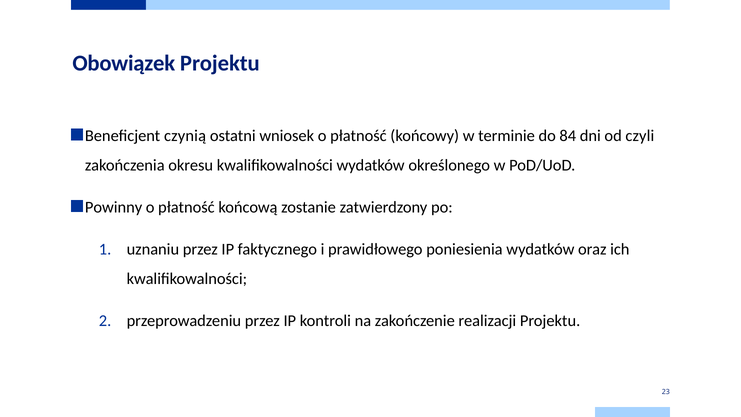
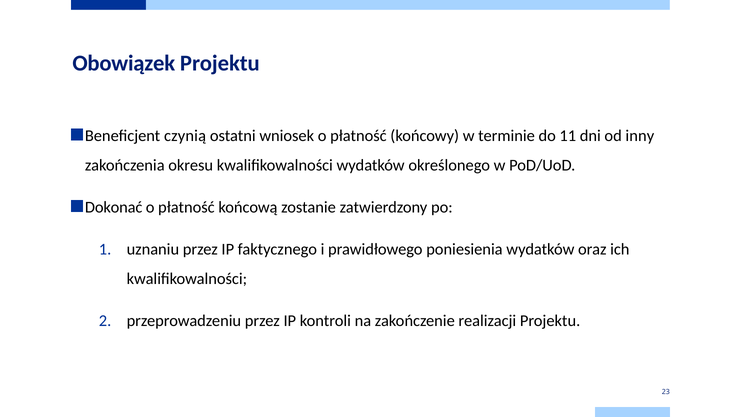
84: 84 -> 11
czyli: czyli -> inny
Powinny: Powinny -> Dokonać
